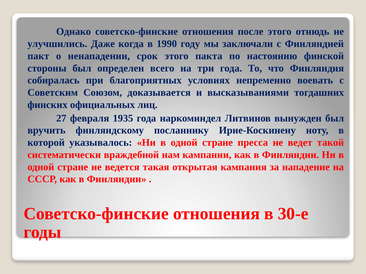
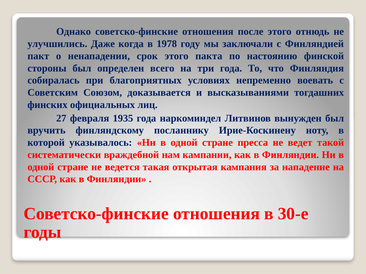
1990: 1990 -> 1978
